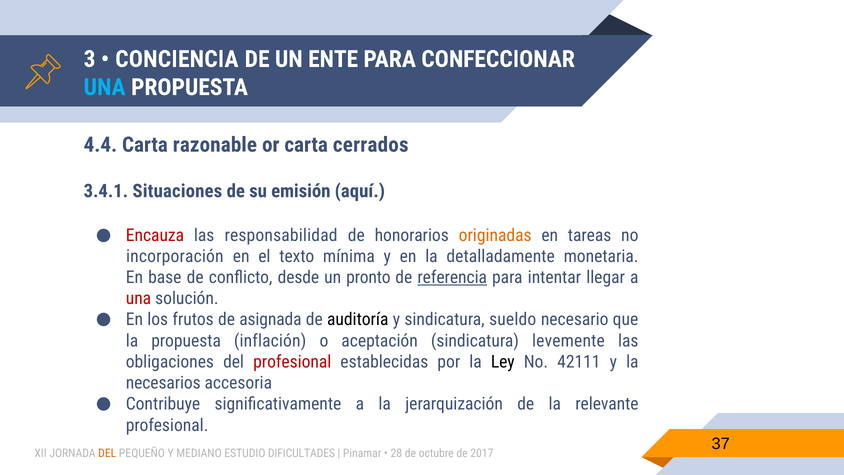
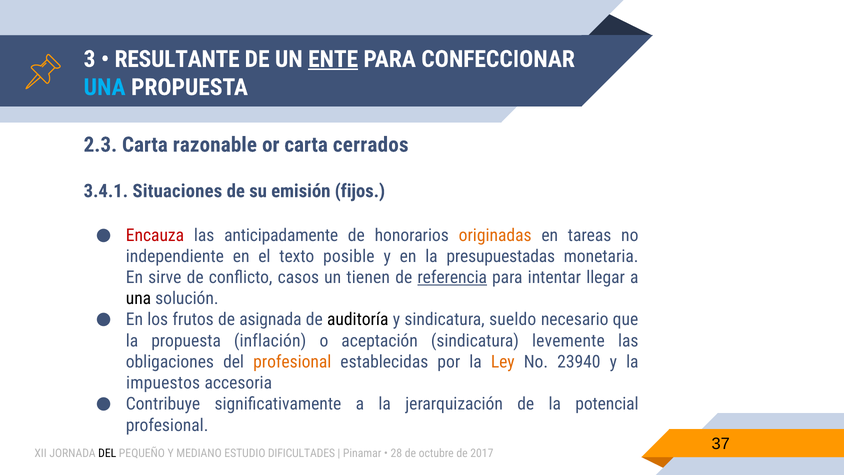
CONCIENCIA: CONCIENCIA -> RESULTANTE
ENTE underline: none -> present
4.4: 4.4 -> 2.3
aquí: aquí -> fijos
responsabilidad: responsabilidad -> anticipadamente
incorporación: incorporación -> independiente
mínima: mínima -> posible
detalladamente: detalladamente -> presupuestadas
base: base -> sirve
desde: desde -> casos
pronto: pronto -> tienen
una at (138, 298) colour: red -> black
profesional at (292, 362) colour: red -> orange
Ley colour: black -> orange
42111: 42111 -> 23940
necesarios: necesarios -> impuestos
relevante: relevante -> potencial
DEL at (107, 453) colour: orange -> black
